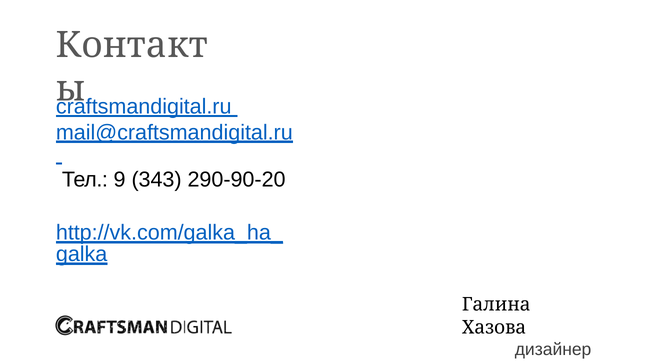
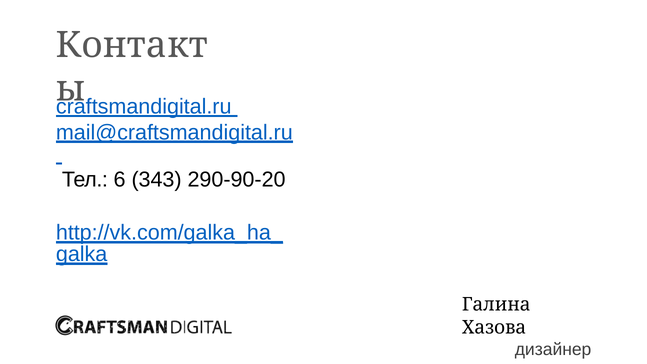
9: 9 -> 6
